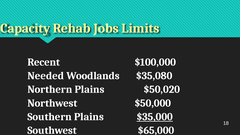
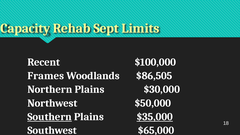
Jobs: Jobs -> Sept
Needed: Needed -> Frames
$35,080: $35,080 -> $86,505
$50,020: $50,020 -> $30,000
Southern underline: none -> present
